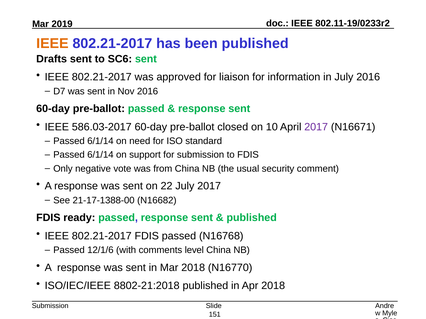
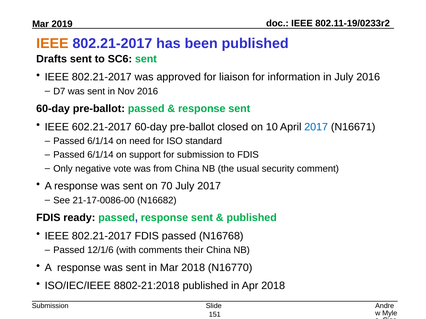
586.03-2017: 586.03-2017 -> 602.21-2017
2017 at (316, 127) colour: purple -> blue
22: 22 -> 70
21-17-1388-00: 21-17-1388-00 -> 21-17-0086-00
level: level -> their
